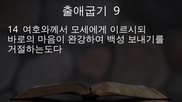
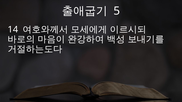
9: 9 -> 5
